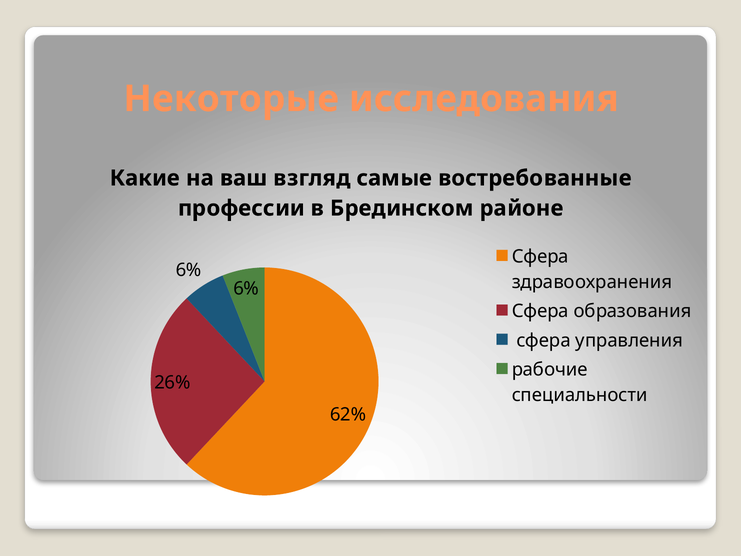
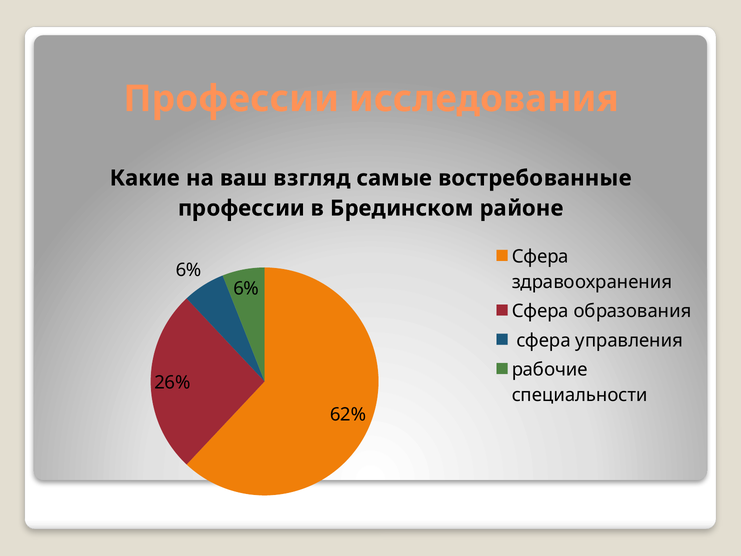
Некоторые at (231, 99): Некоторые -> Профессии
